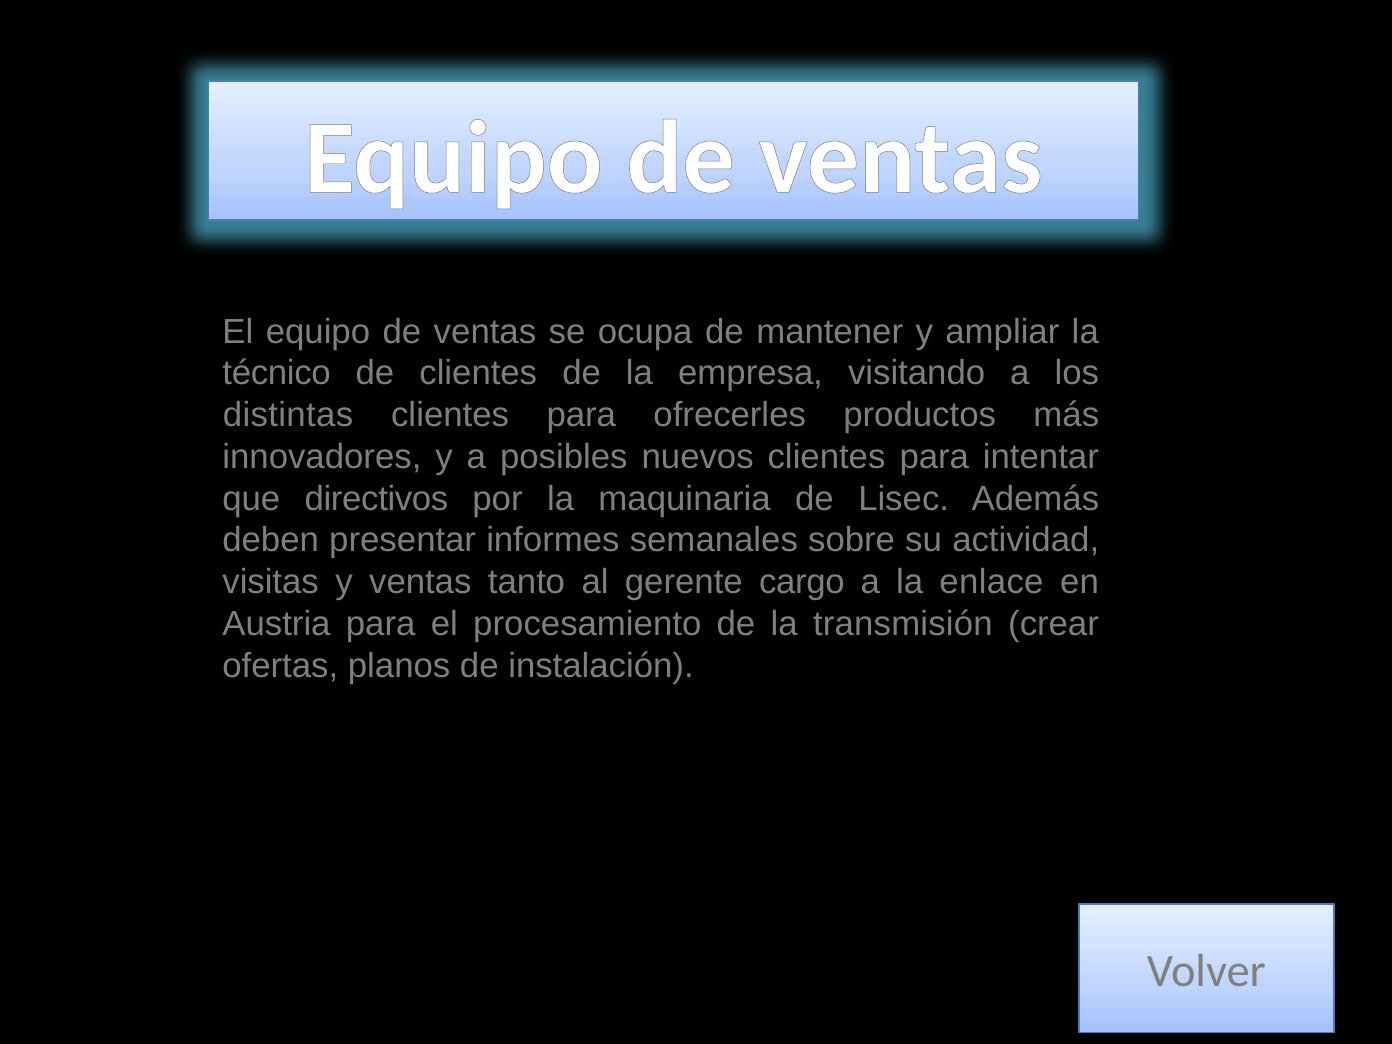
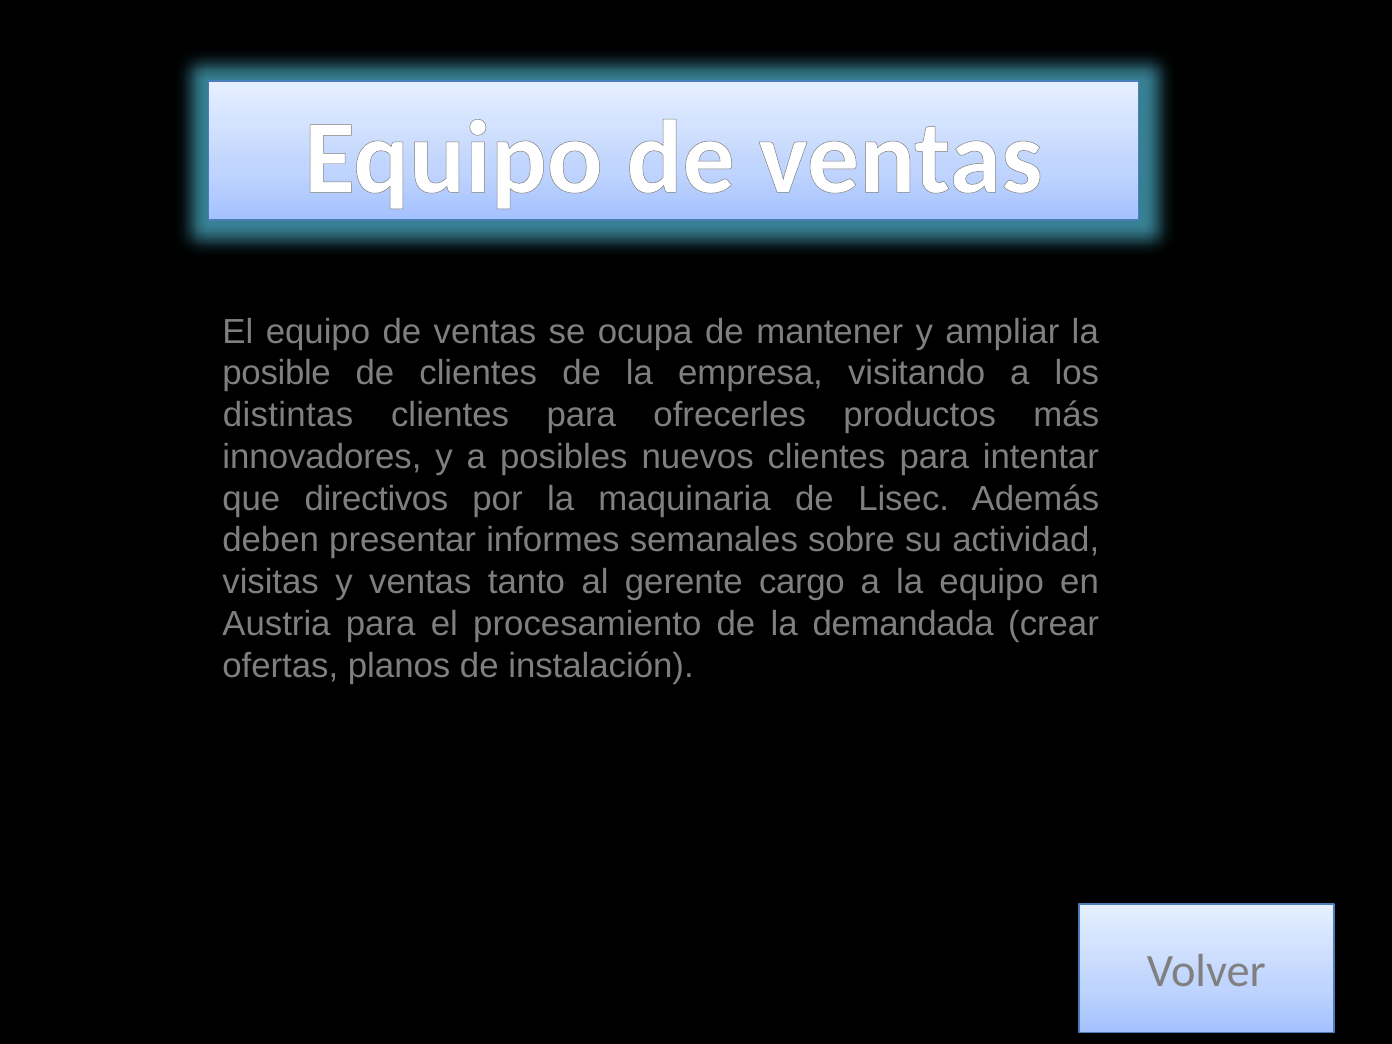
técnico: técnico -> posible
la enlace: enlace -> equipo
transmisión: transmisión -> demandada
